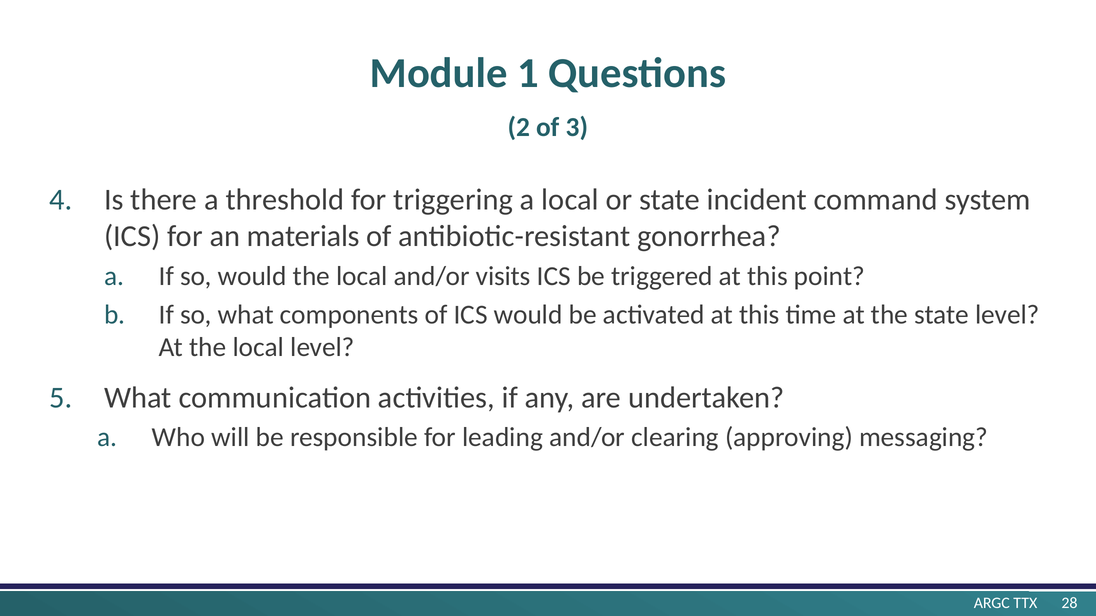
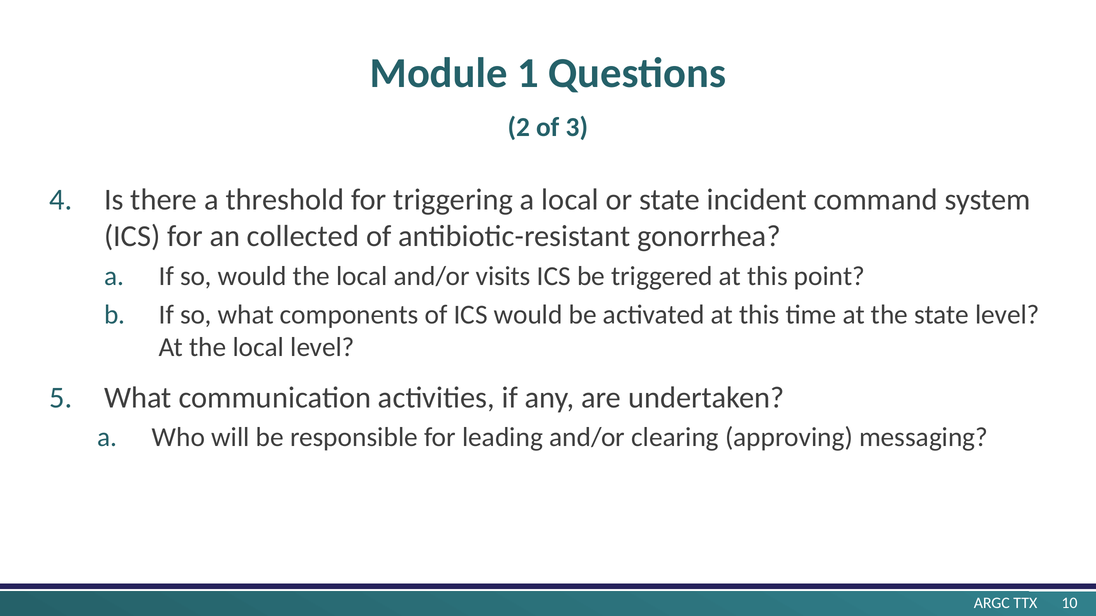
materials: materials -> collected
28: 28 -> 10
